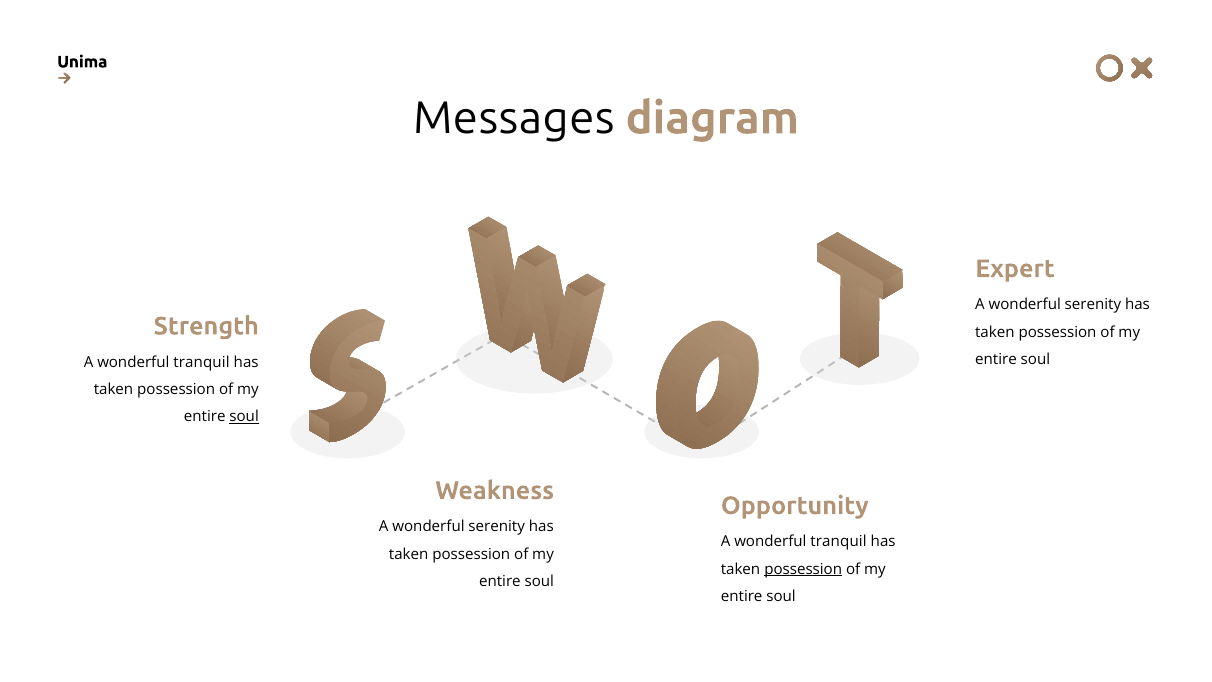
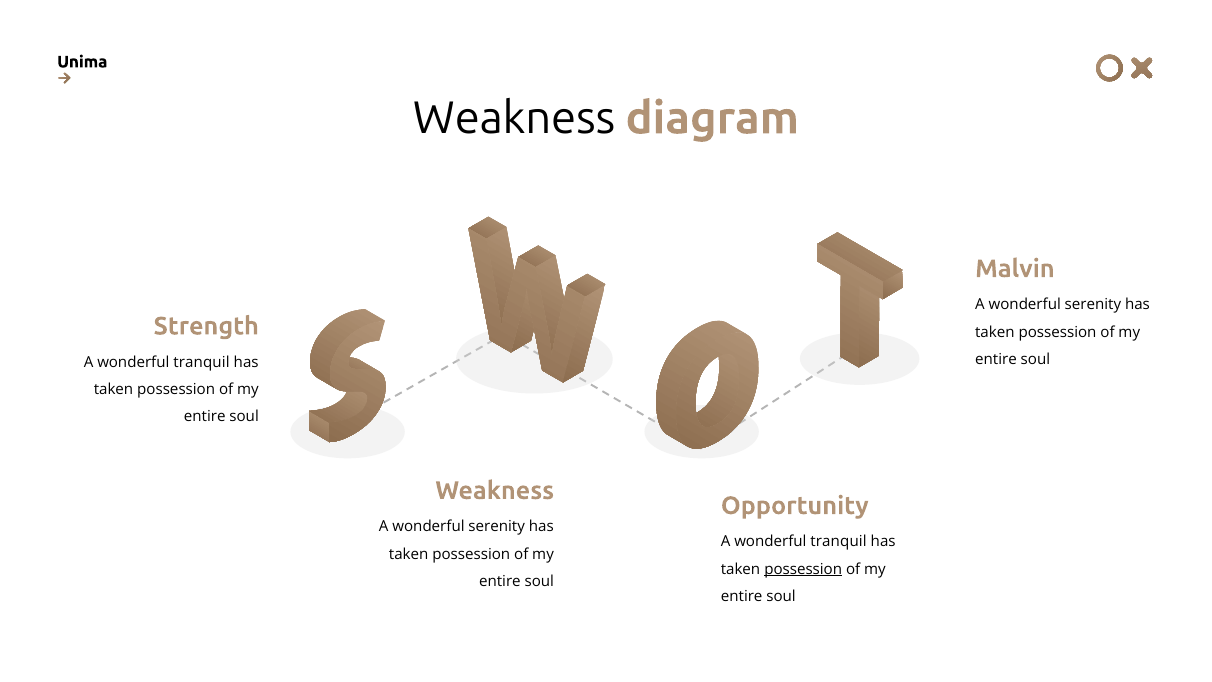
Messages at (514, 118): Messages -> Weakness
Expert: Expert -> Malvin
soul at (244, 417) underline: present -> none
